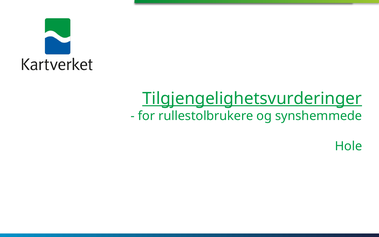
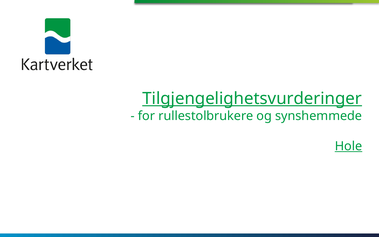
Hole underline: none -> present
